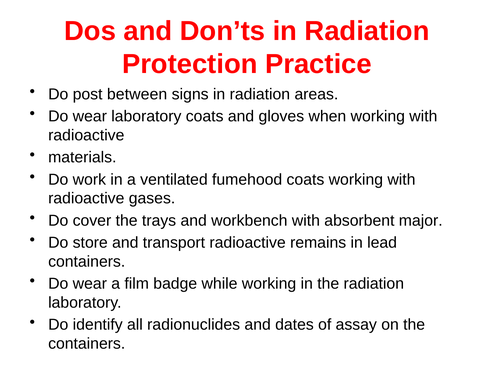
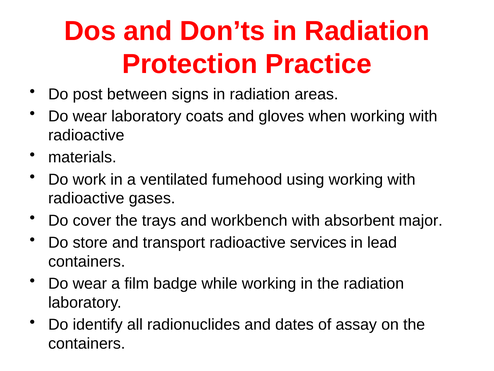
fumehood coats: coats -> using
remains: remains -> services
